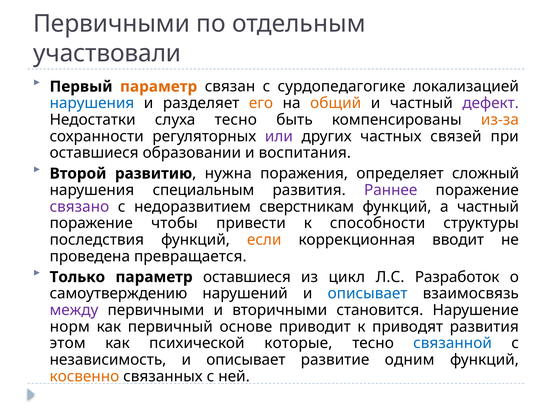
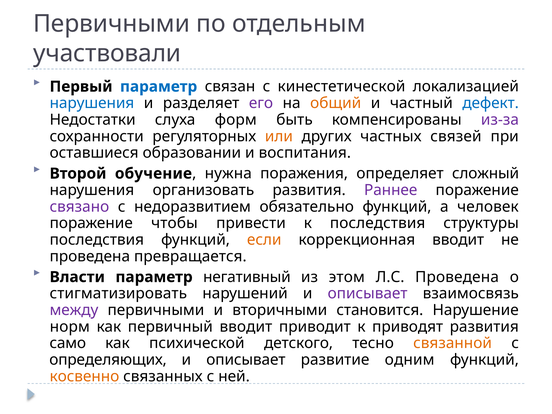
параметр at (159, 87) colour: orange -> blue
сурдопедагогике: сурдопедагогике -> кинестетической
его colour: orange -> purple
дефект colour: purple -> blue
слуха тесно: тесно -> форм
из-за colour: orange -> purple
или colour: purple -> orange
развитию: развитию -> обучение
специальным: специальным -> организовать
сверстникам: сверстникам -> обязательно
а частный: частный -> человек
к способности: способности -> последствия
Только: Только -> Власти
параметр оставшиеся: оставшиеся -> негативный
цикл: цикл -> этом
Л.С Разработок: Разработок -> Проведена
самоутверждению: самоутверждению -> стигматизировать
описывает at (368, 294) colour: blue -> purple
первичный основе: основе -> вводит
этом: этом -> само
которые: которые -> детского
связанной colour: blue -> orange
независимость: независимость -> определяющих
